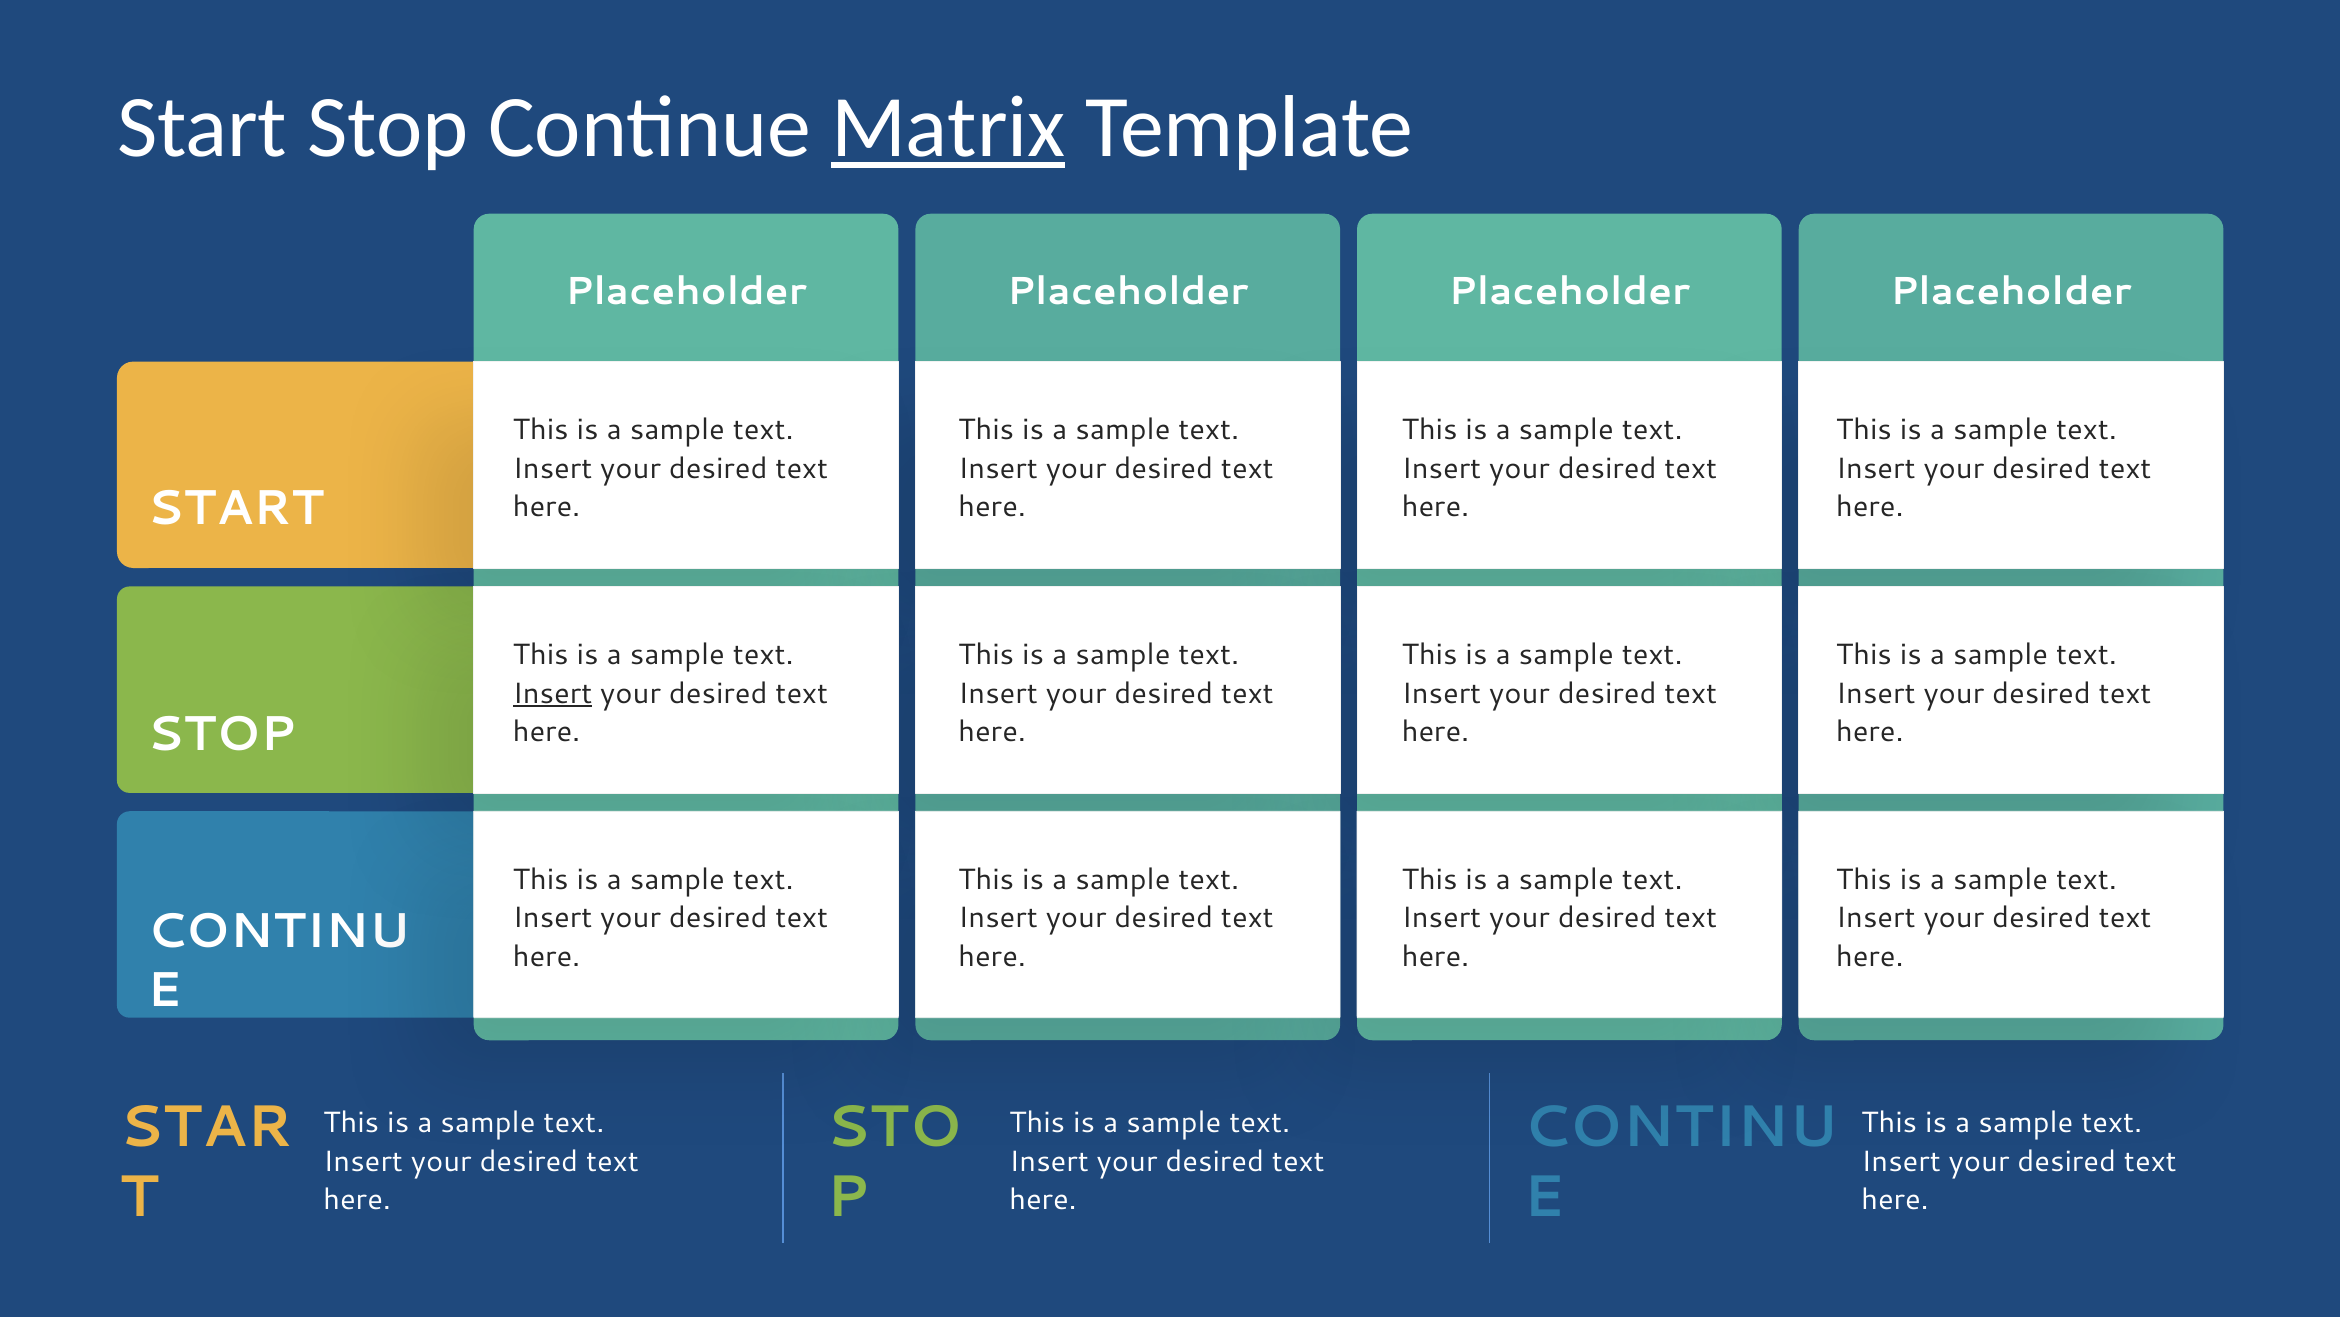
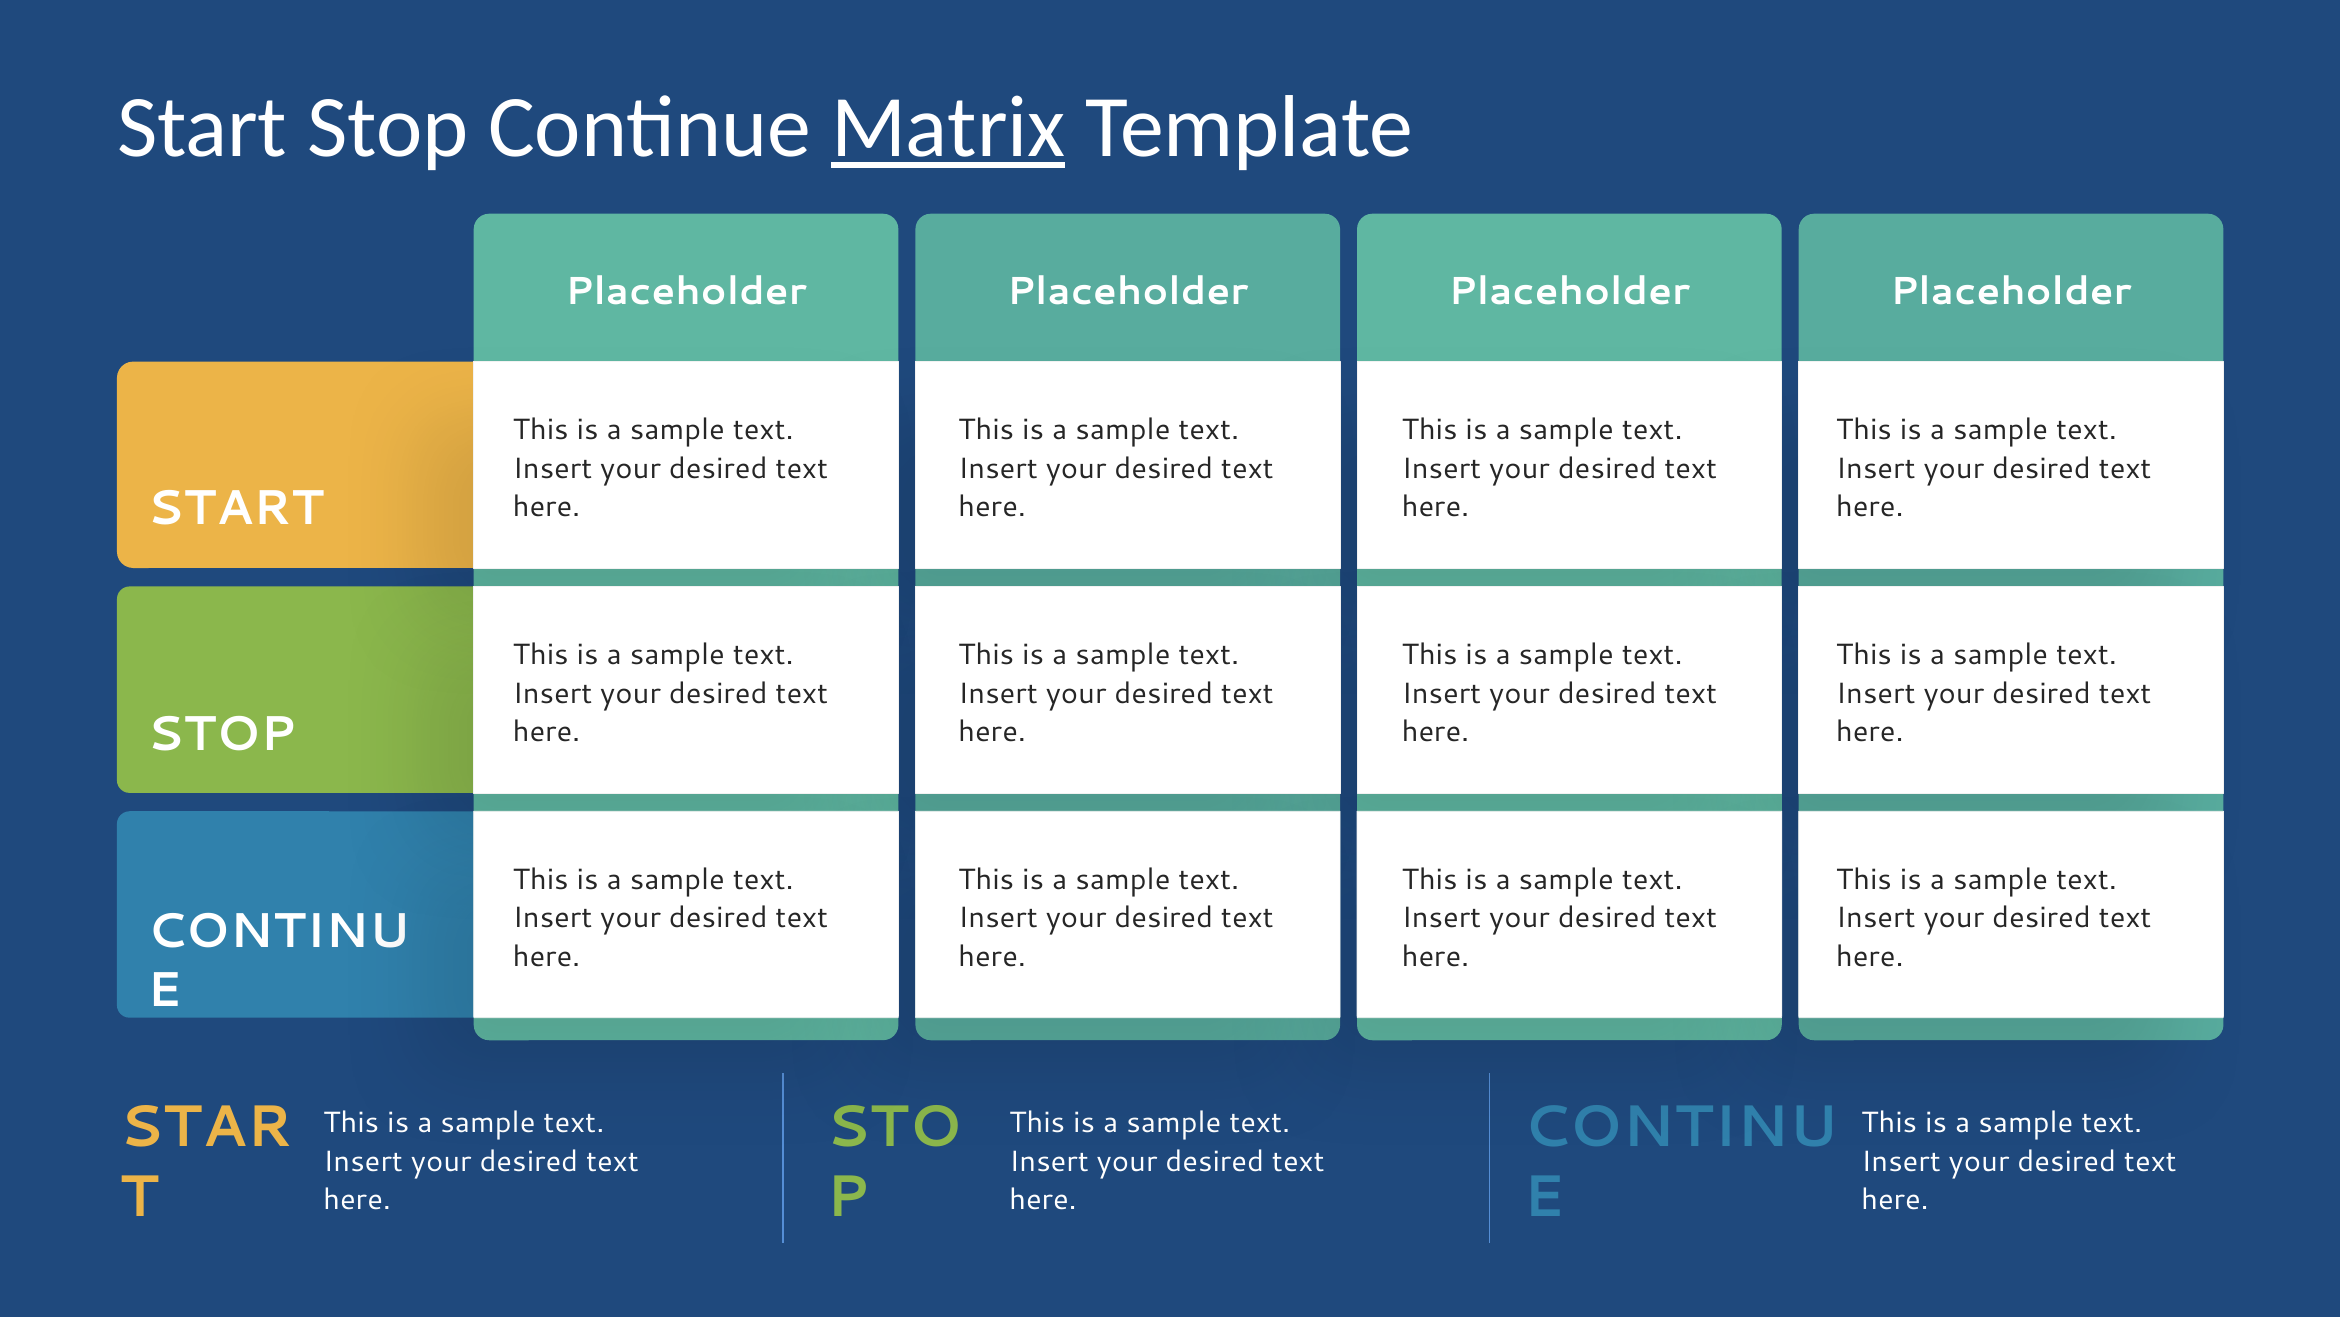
Insert at (552, 693) underline: present -> none
